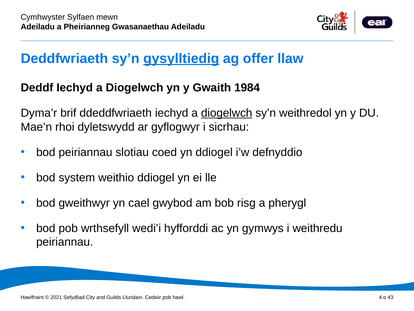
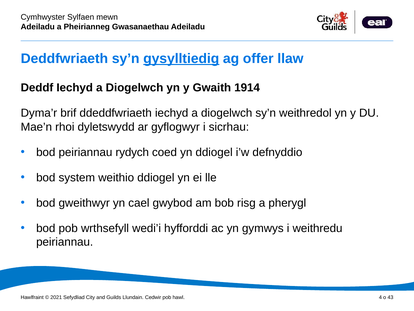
1984: 1984 -> 1914
diogelwch at (227, 113) underline: present -> none
slotiau: slotiau -> rydych
